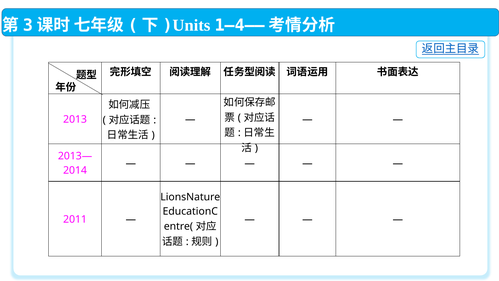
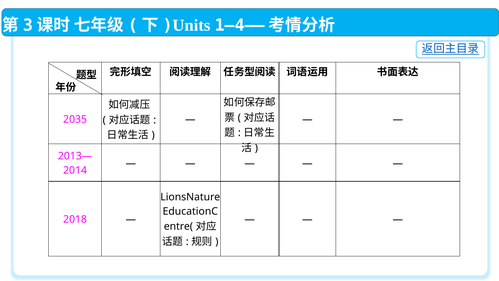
2013: 2013 -> 2035
2011: 2011 -> 2018
